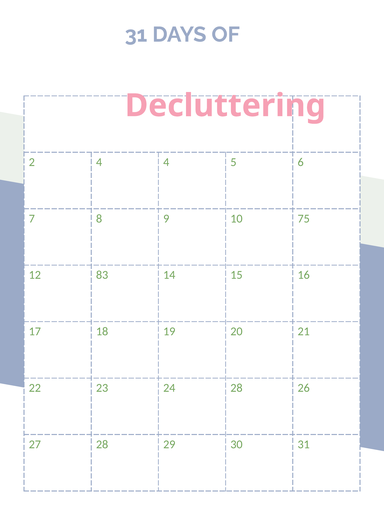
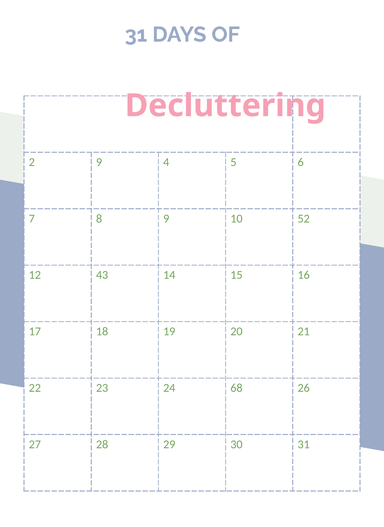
2 4: 4 -> 9
75: 75 -> 52
83: 83 -> 43
24 28: 28 -> 68
